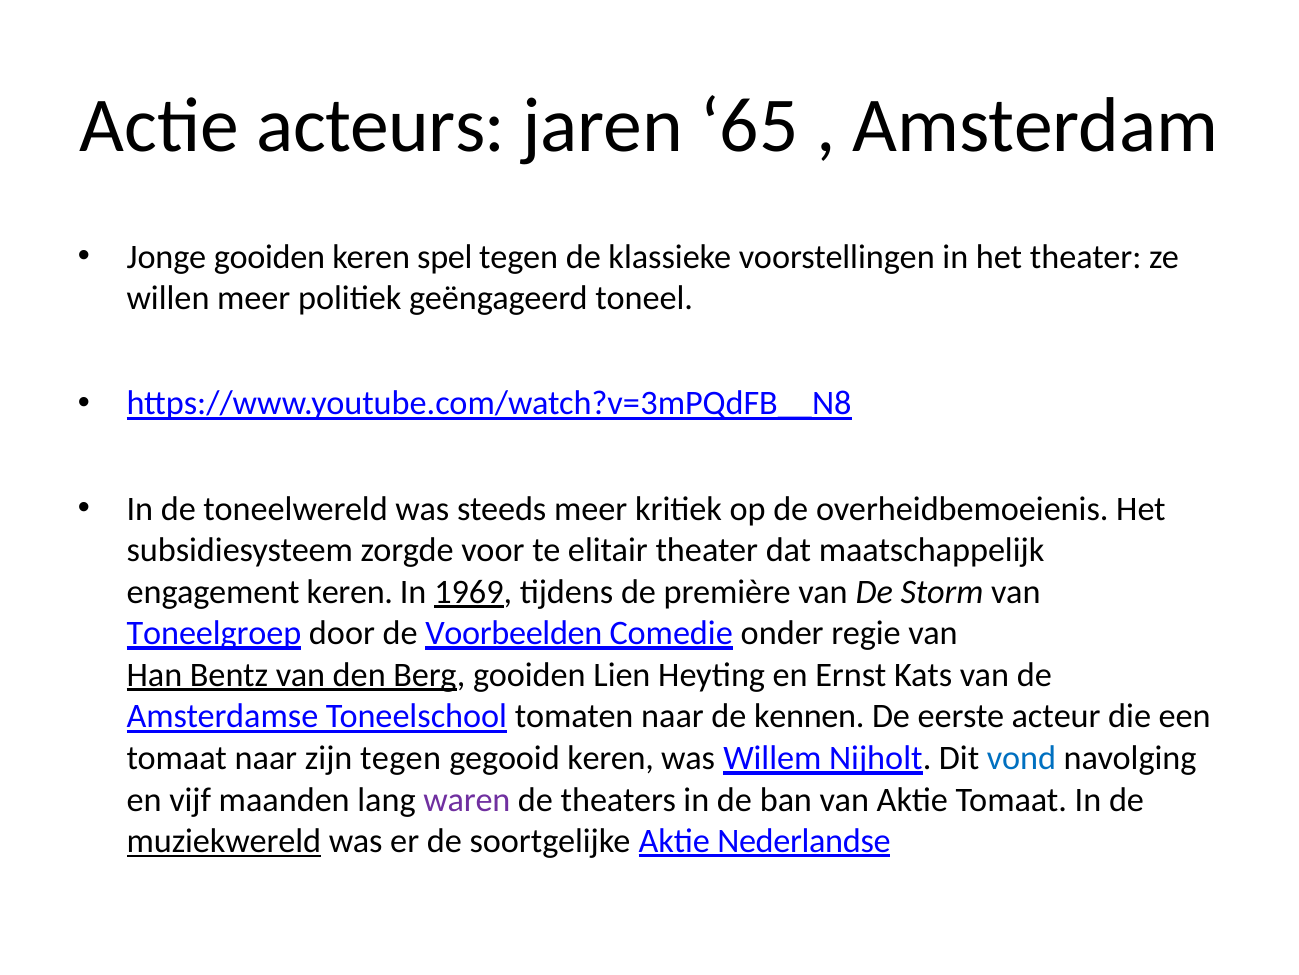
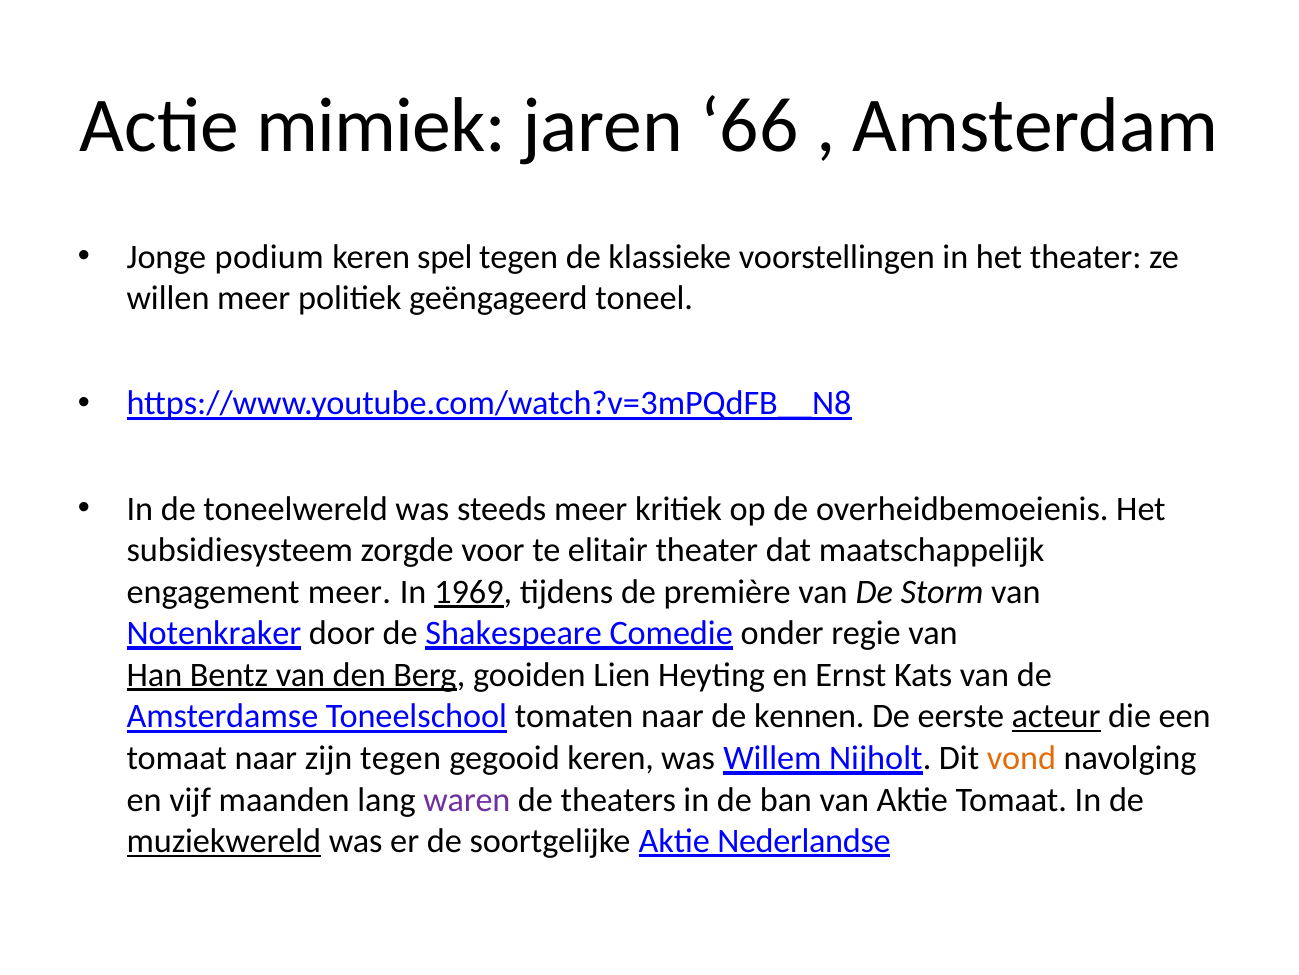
acteurs: acteurs -> mimiek
65: 65 -> 66
Jonge gooiden: gooiden -> podium
engagement keren: keren -> meer
Toneelgroep: Toneelgroep -> Notenkraker
Voorbeelden: Voorbeelden -> Shakespeare
acteur underline: none -> present
vond colour: blue -> orange
